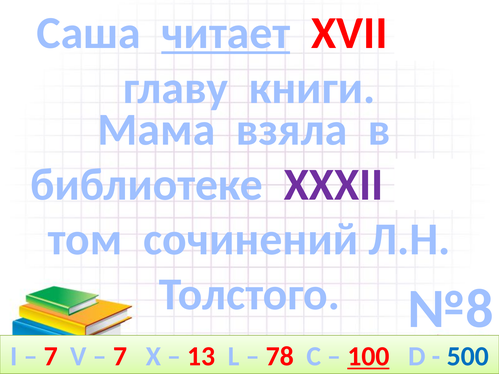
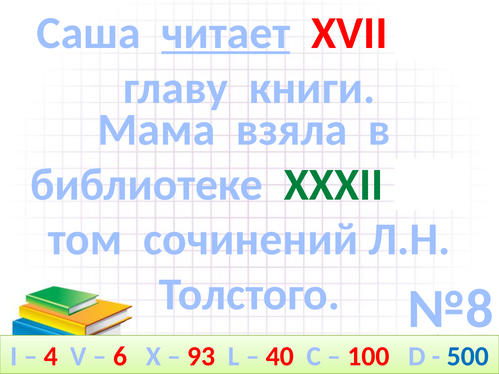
XXXII colour: purple -> green
7 at (51, 357): 7 -> 4
7 at (120, 357): 7 -> 6
13: 13 -> 93
78: 78 -> 40
100 underline: present -> none
